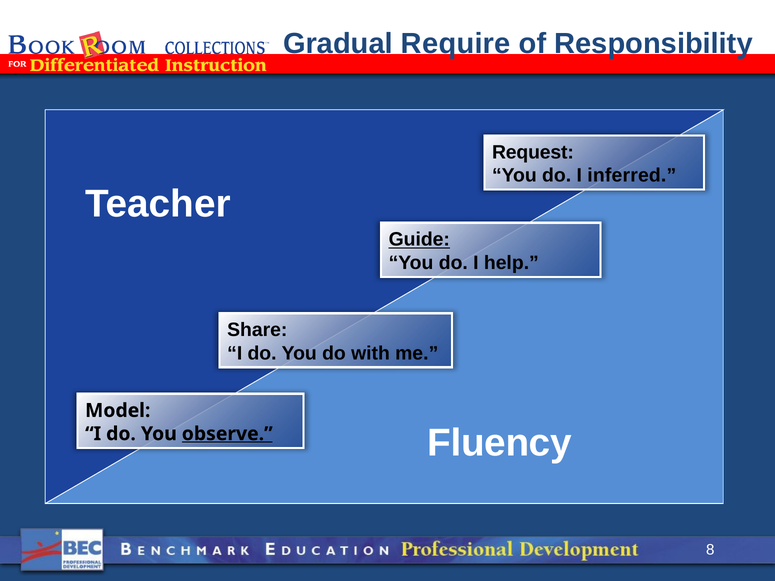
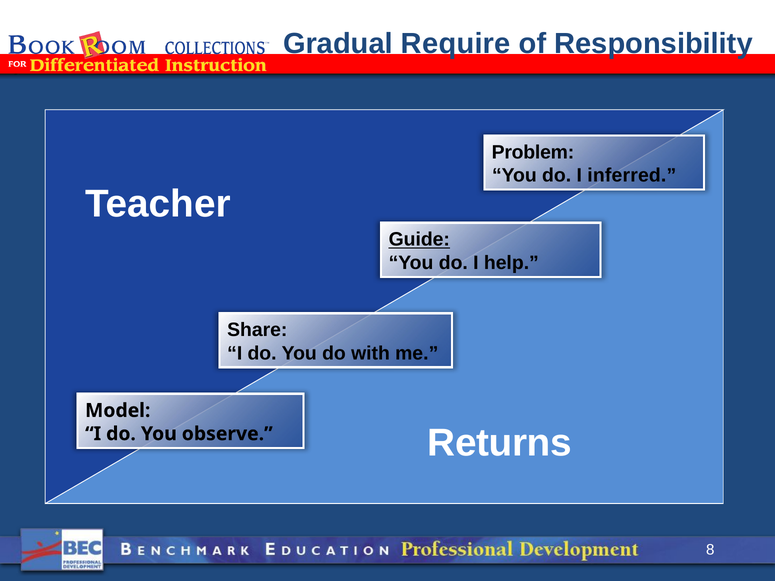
Request: Request -> Problem
Fluency: Fluency -> Returns
observe underline: present -> none
